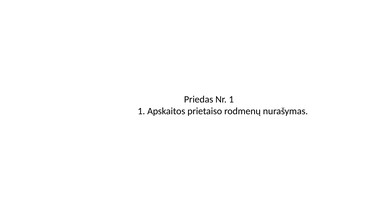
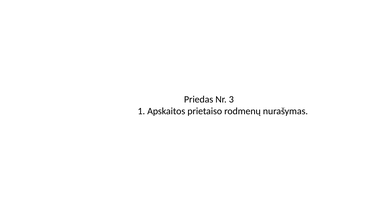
Nr 1: 1 -> 3
